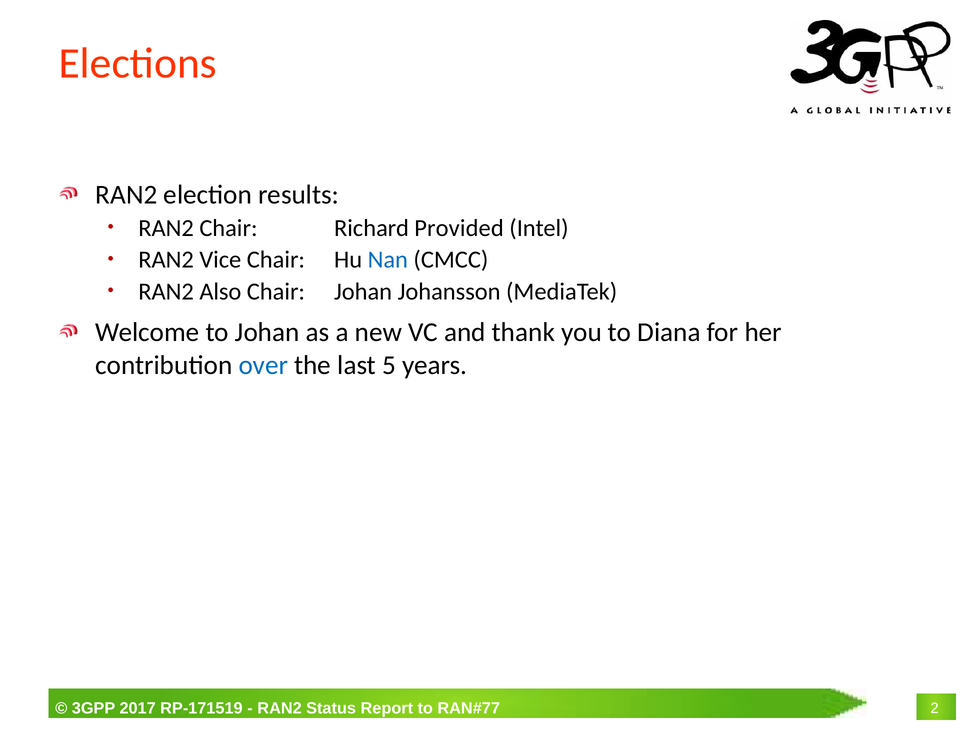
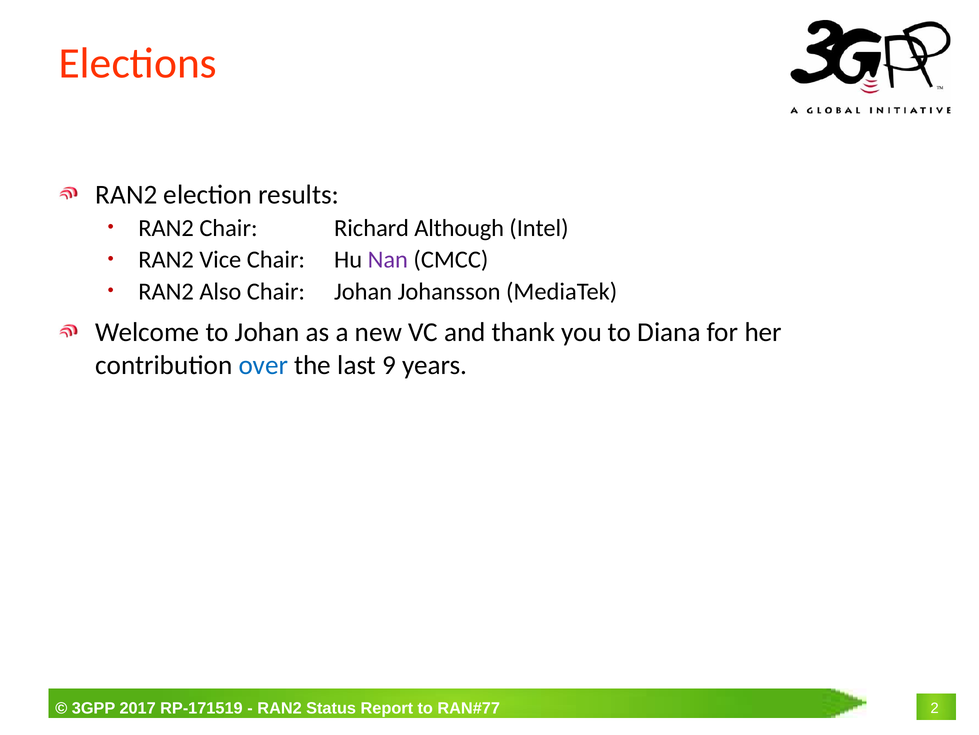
Provided: Provided -> Although
Nan colour: blue -> purple
5: 5 -> 9
